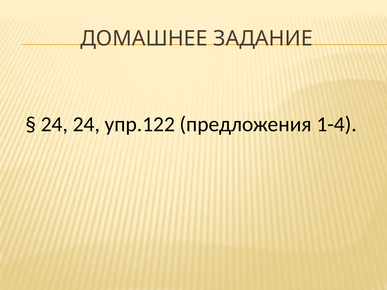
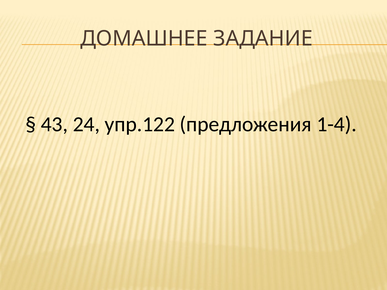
24 at (54, 124): 24 -> 43
